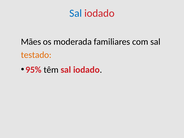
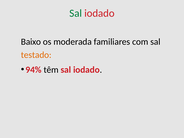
Sal at (76, 13) colour: blue -> green
Mães: Mães -> Baixo
95%: 95% -> 94%
